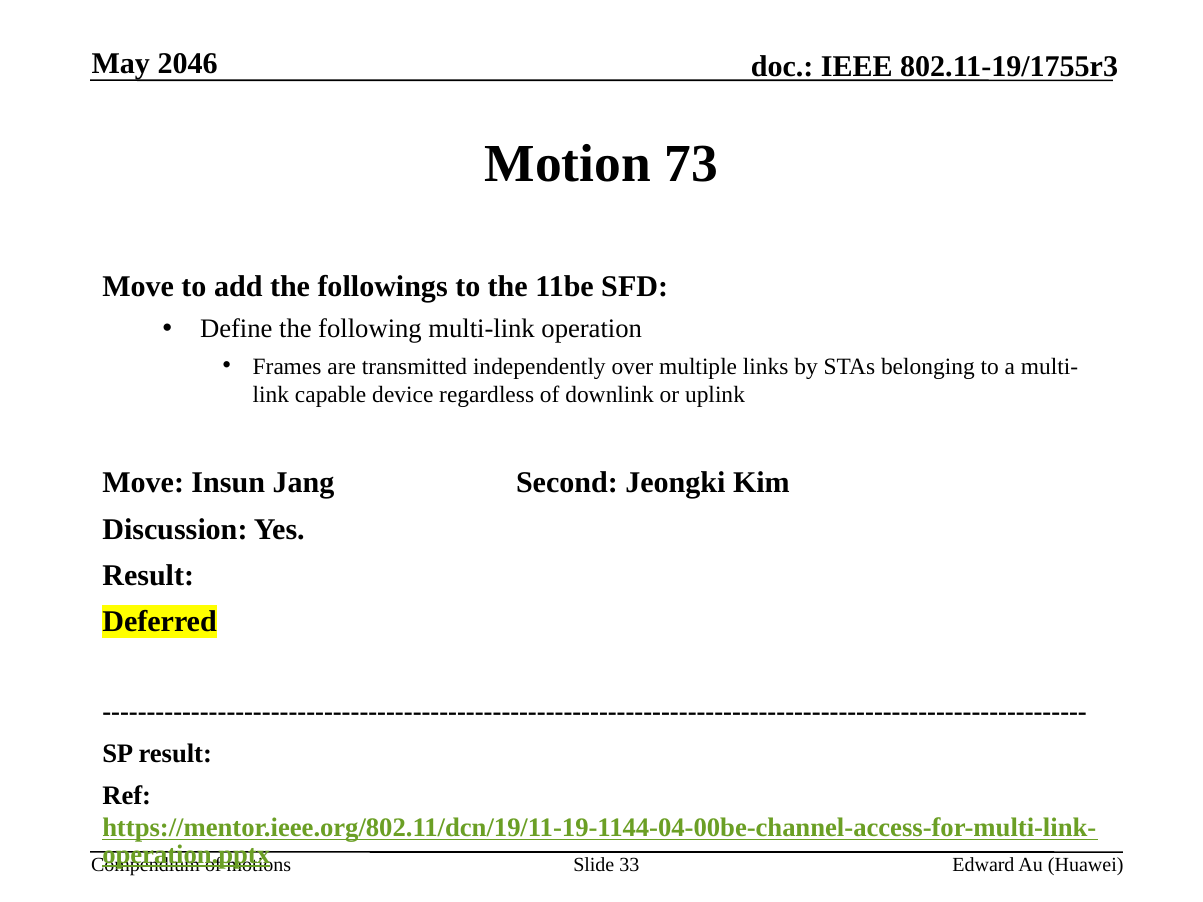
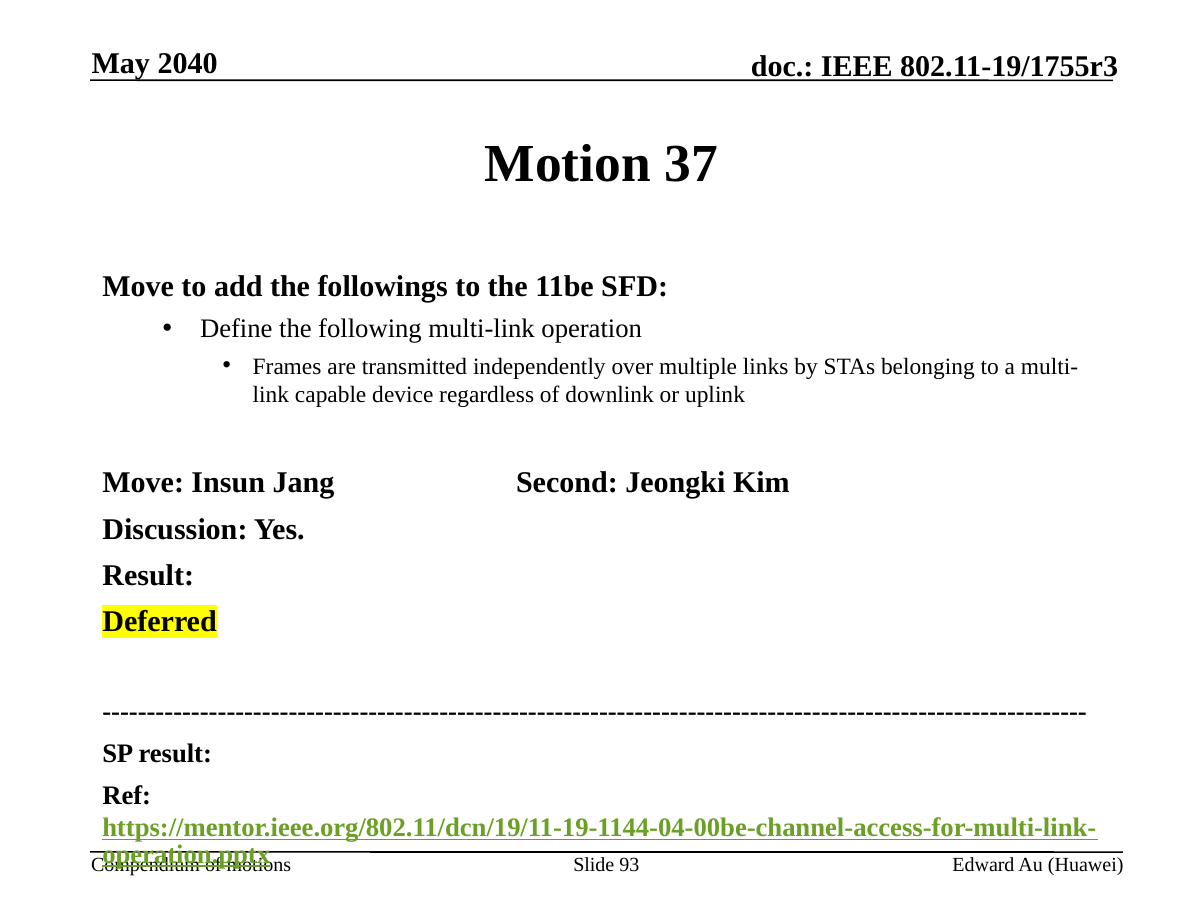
2046: 2046 -> 2040
73: 73 -> 37
33: 33 -> 93
